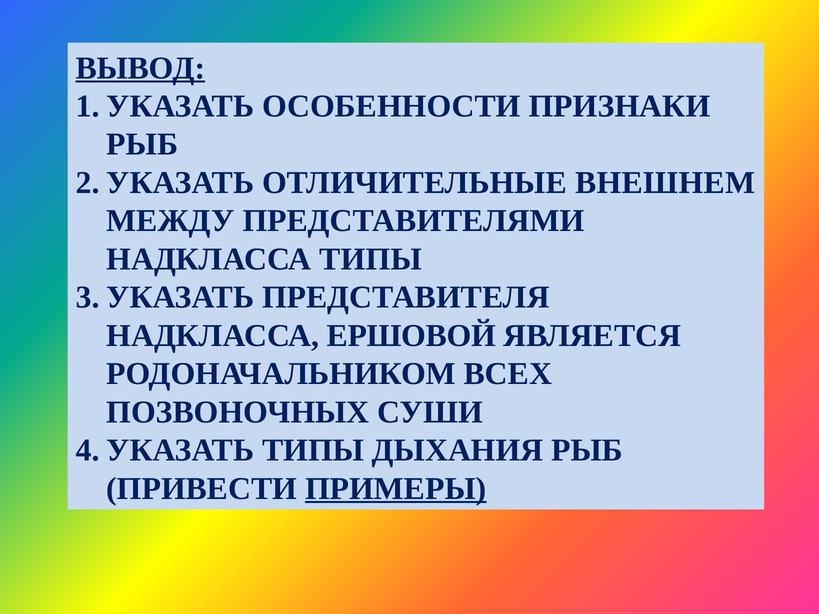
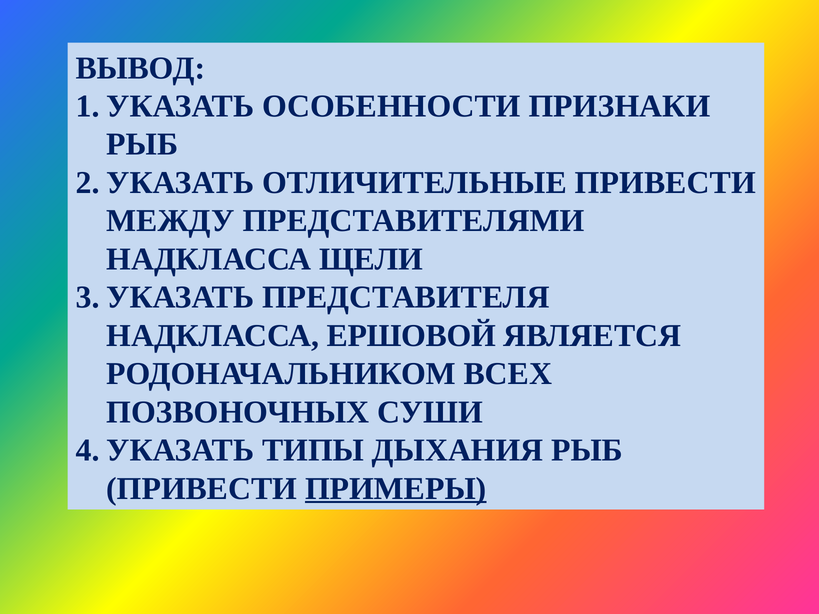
ВЫВОД underline: present -> none
ОТЛИЧИТЕЛЬНЫЕ ВНЕШНЕМ: ВНЕШНЕМ -> ПРИВЕСТИ
НАДКЛАССА ТИПЫ: ТИПЫ -> ЩЕЛИ
